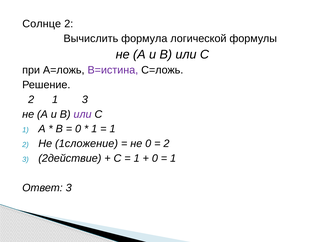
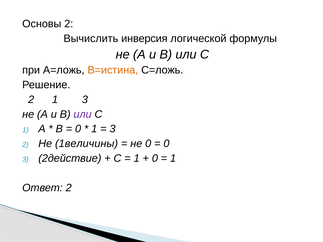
Солнце: Солнце -> Основы
формула: формула -> инверсия
В=истина colour: purple -> orange
1 at (113, 129): 1 -> 3
1сложение: 1сложение -> 1величины
2 at (166, 144): 2 -> 0
Ответ 3: 3 -> 2
